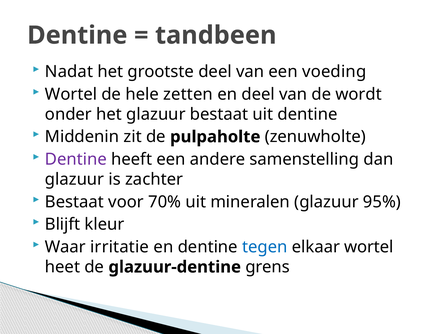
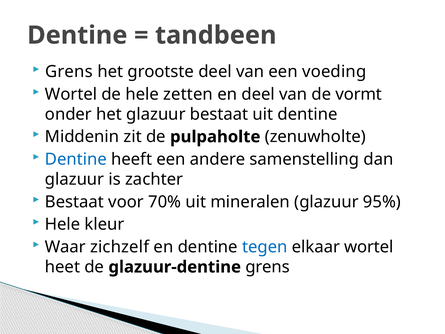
Nadat at (69, 72): Nadat -> Grens
wordt: wordt -> vormt
Dentine at (76, 159) colour: purple -> blue
Blijft at (63, 224): Blijft -> Hele
irritatie: irritatie -> zichzelf
